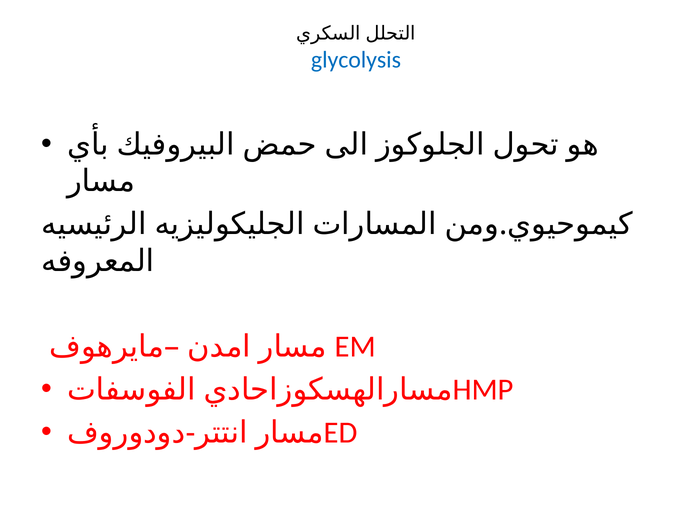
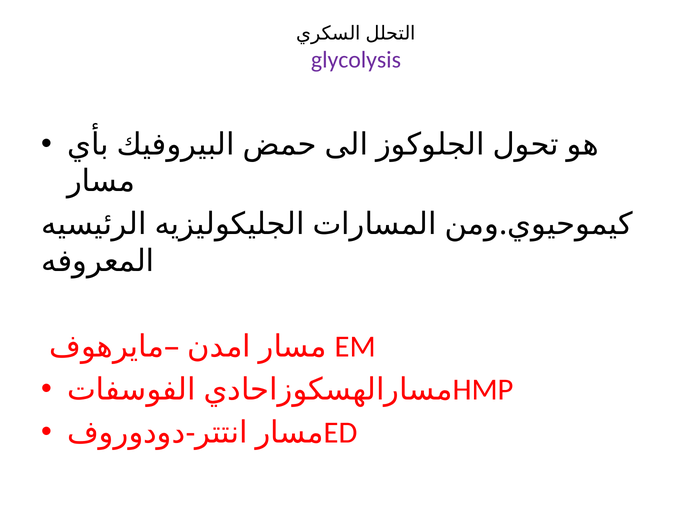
glycolysis colour: blue -> purple
